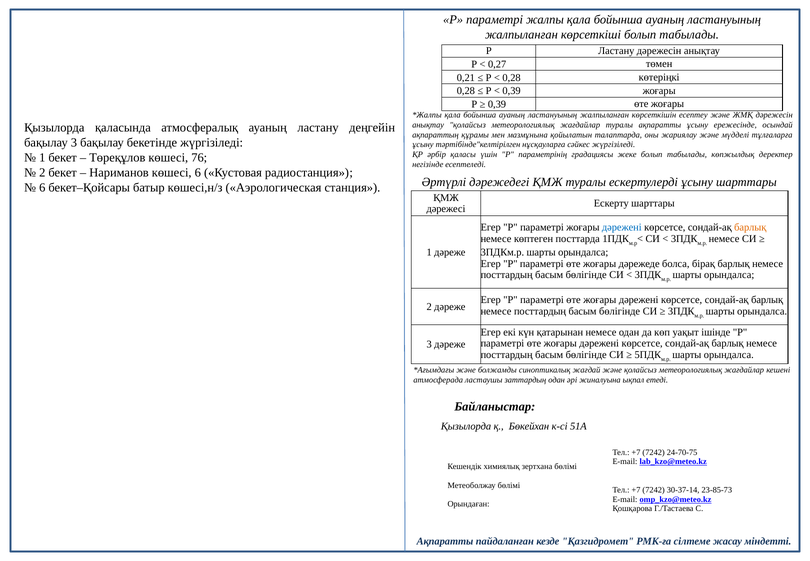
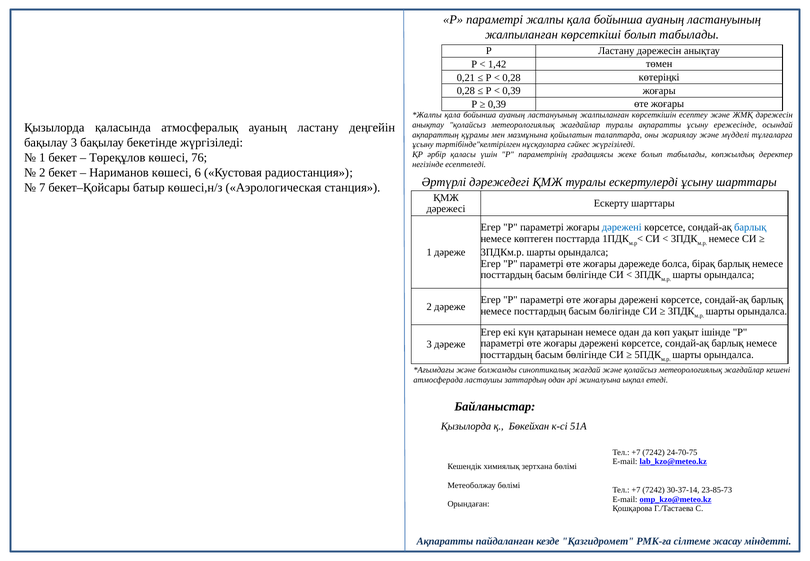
0,27: 0,27 -> 1,42
6 at (42, 187): 6 -> 7
барлық at (750, 227) colour: orange -> blue
